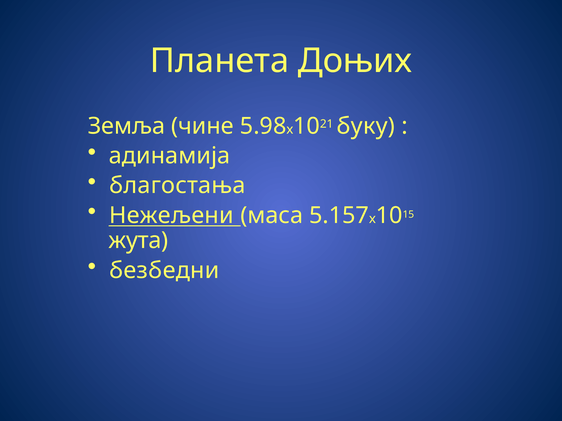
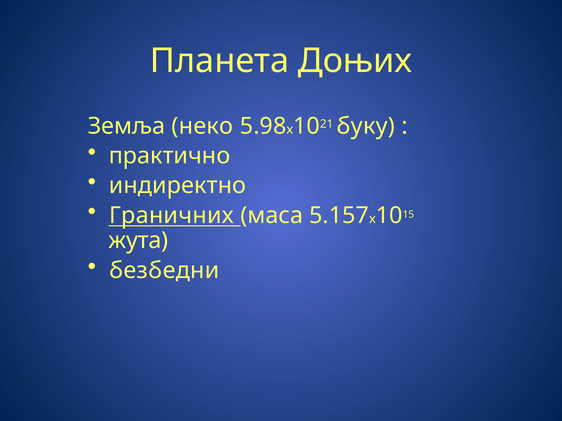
чине: чине -> неко
адинамија: адинамија -> практично
благостања: благостања -> индиректно
Нежељени: Нежељени -> Граничних
